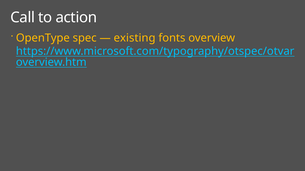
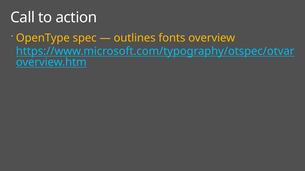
existing: existing -> outlines
